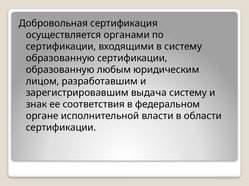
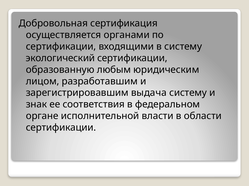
образованную at (60, 58): образованную -> экологический
